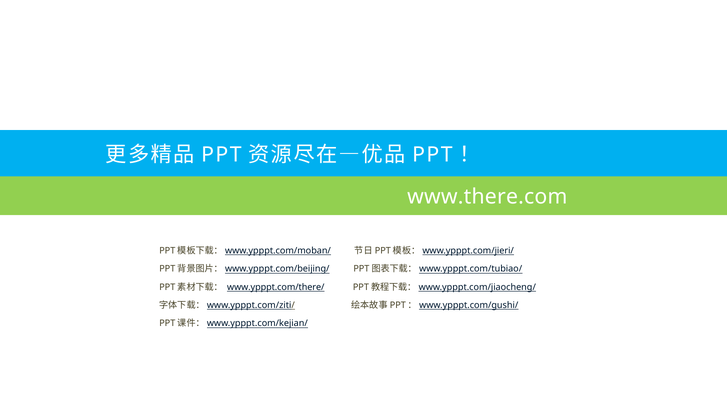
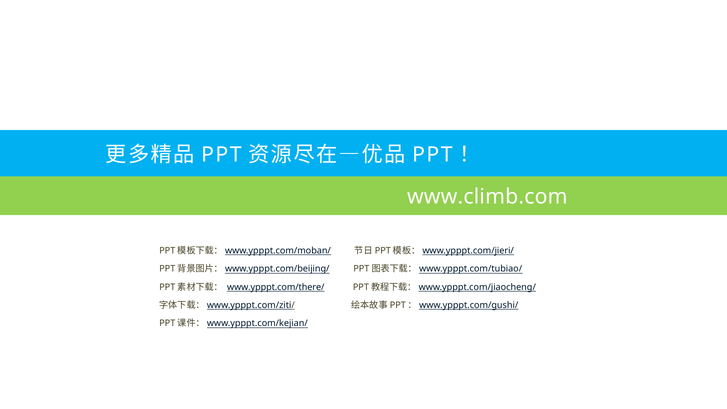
www.there.com: www.there.com -> www.climb.com
